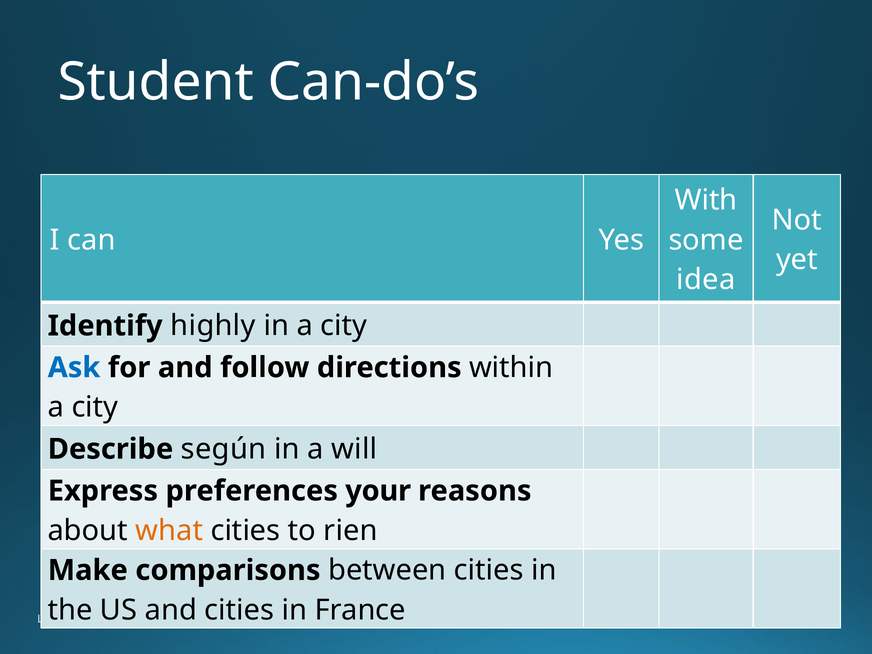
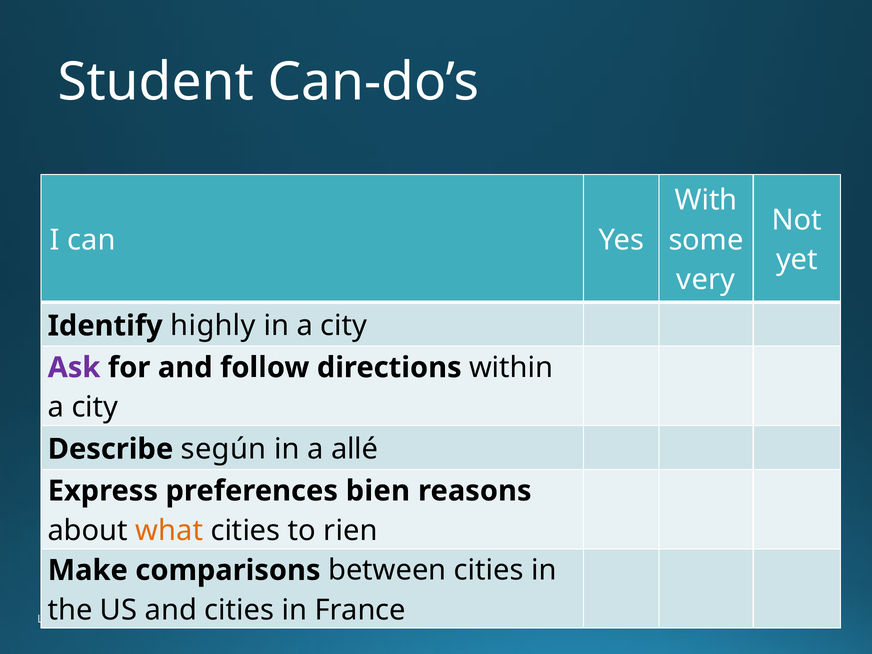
idea: idea -> very
Ask colour: blue -> purple
will: will -> allé
your: your -> bien
